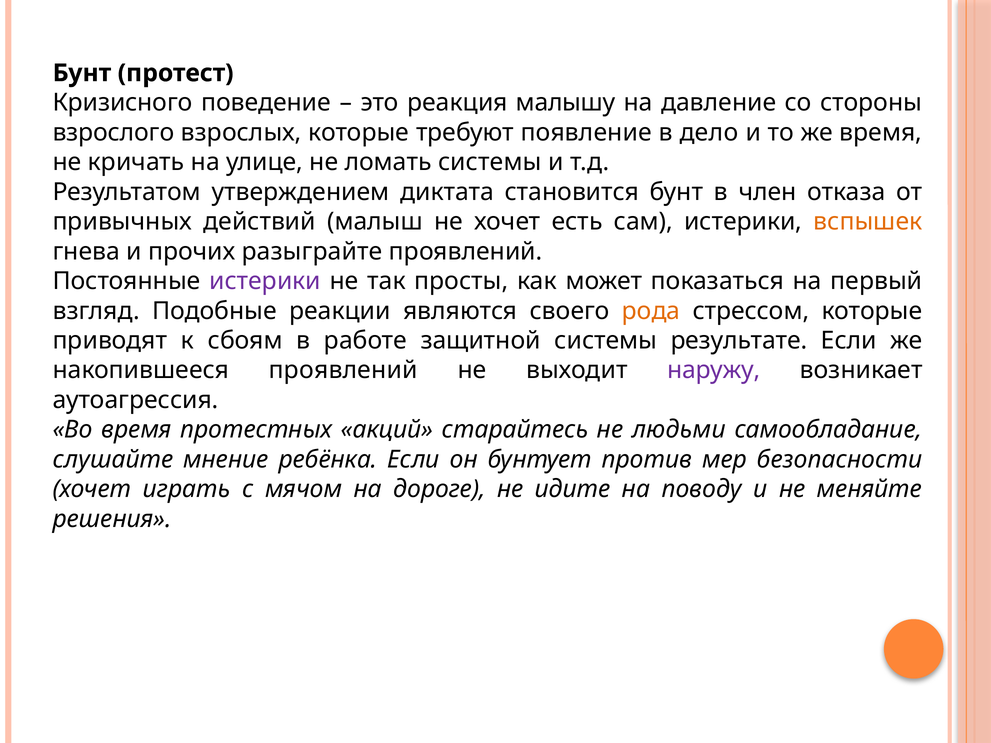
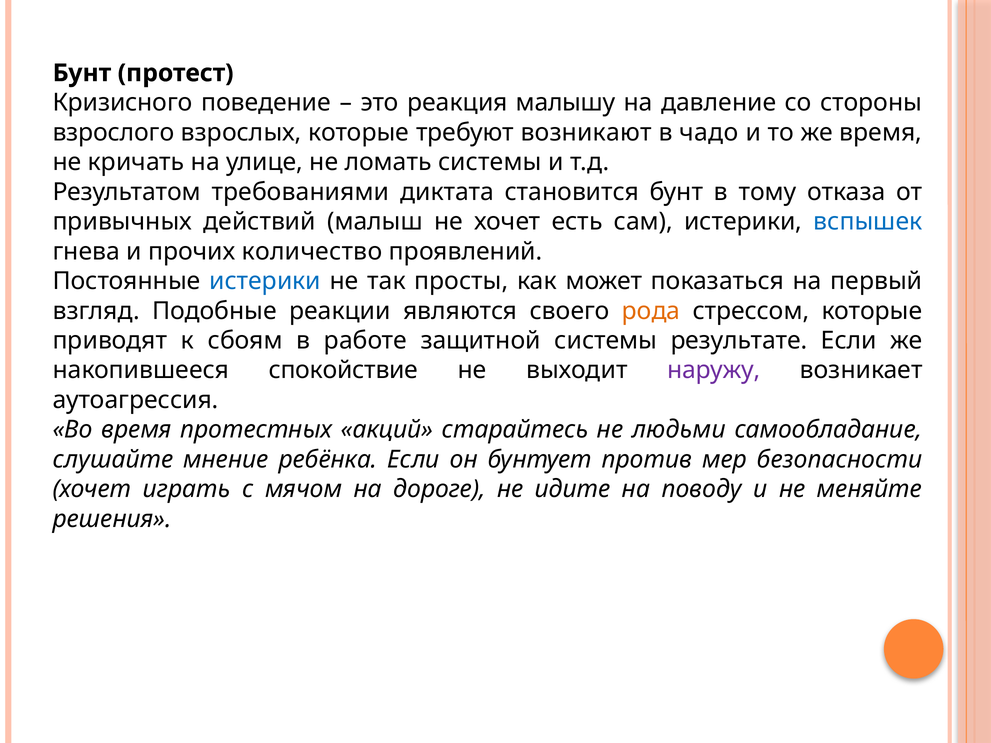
появление: появление -> возникают
дело: дело -> чадо
утверждением: утверждением -> требованиями
член: член -> тому
вспышек colour: orange -> blue
разыграйте: разыграйте -> количество
истерики at (265, 281) colour: purple -> blue
накопившееся проявлений: проявлений -> спокойствие
